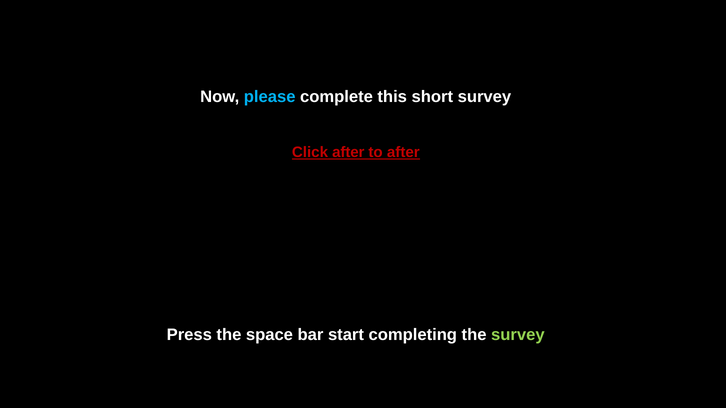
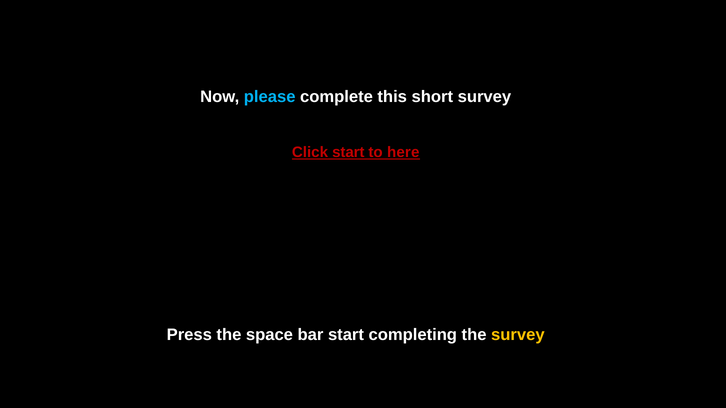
Click after: after -> start
to after: after -> here
survey at (518, 335) colour: light green -> yellow
